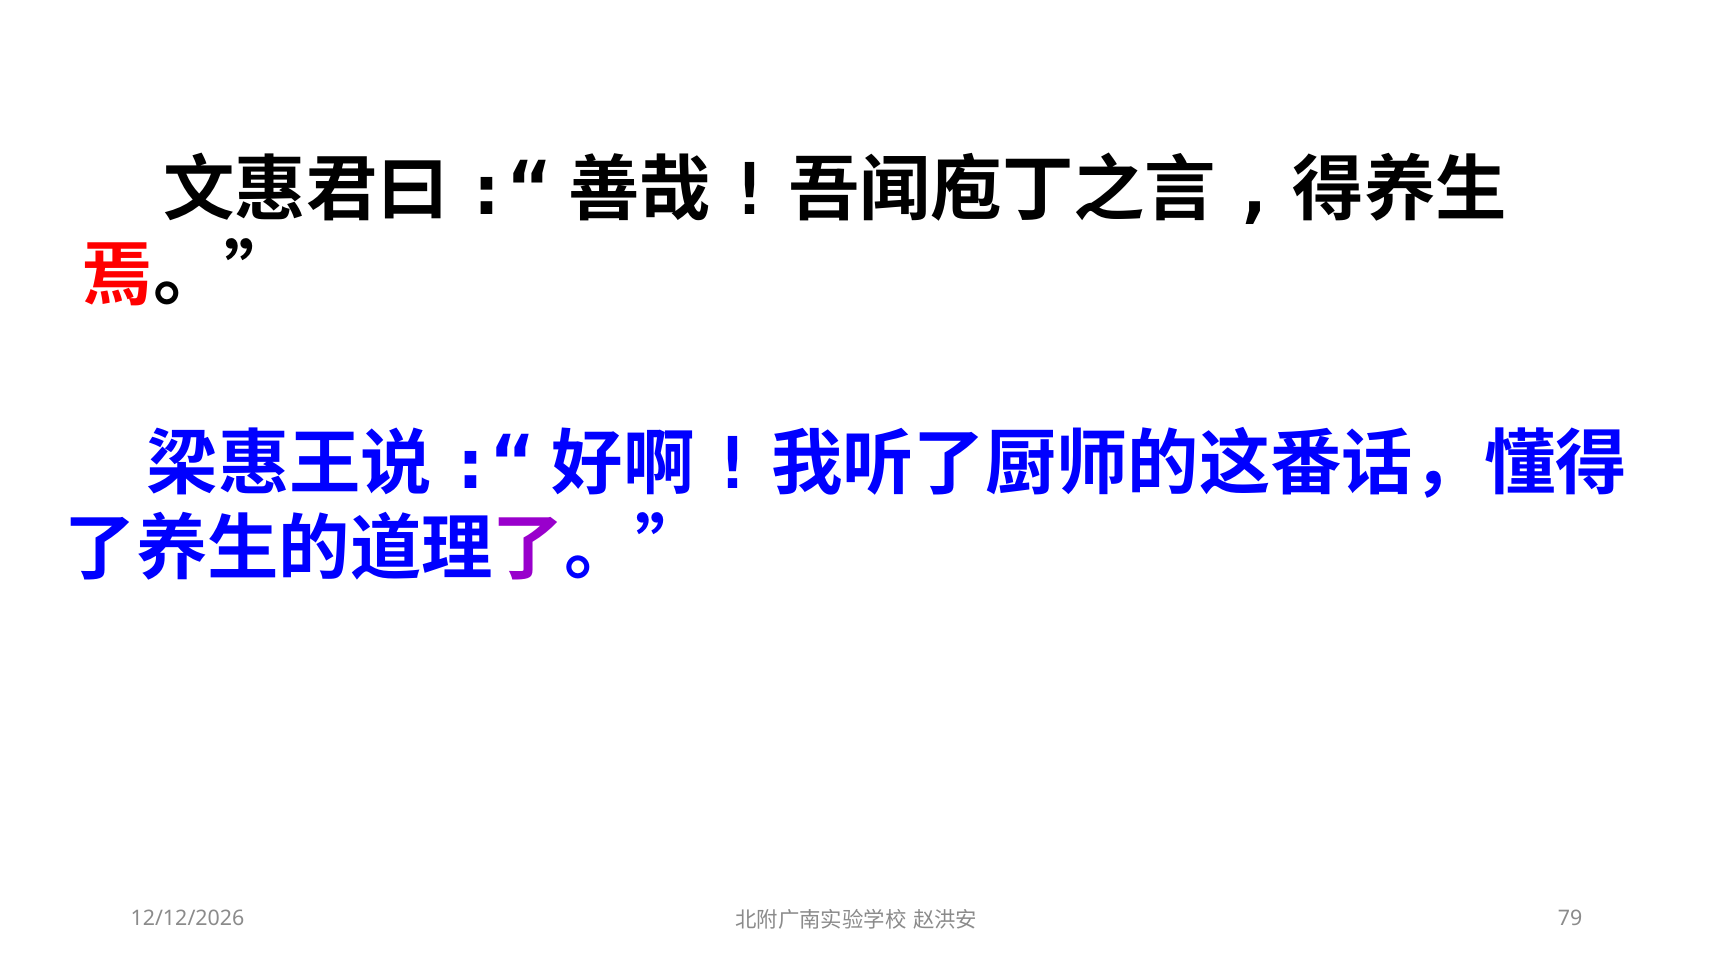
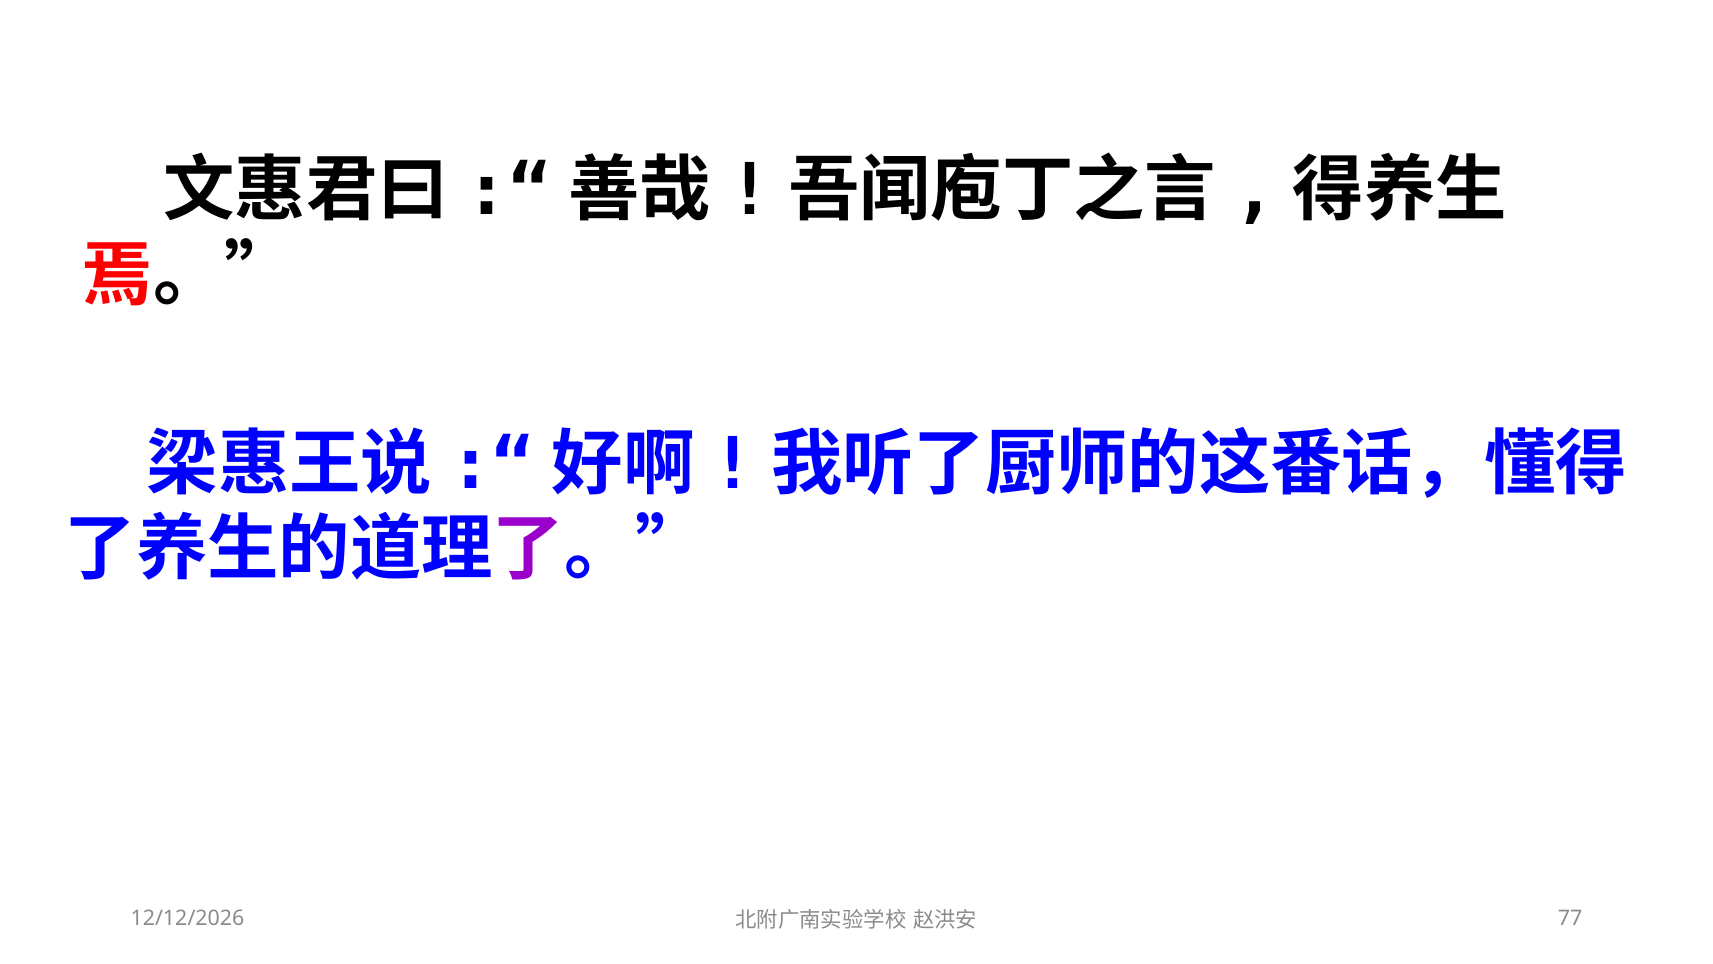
79: 79 -> 77
